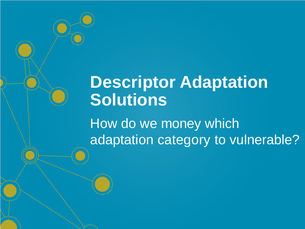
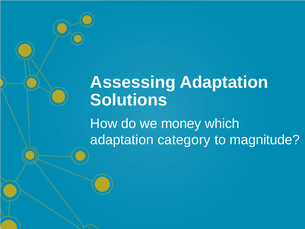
Descriptor: Descriptor -> Assessing
vulnerable: vulnerable -> magnitude
